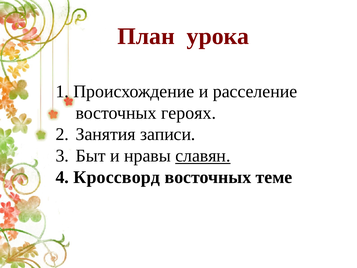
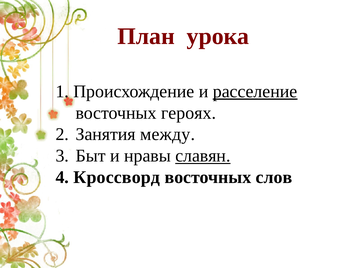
расселение underline: none -> present
записи: записи -> между
теме: теме -> слов
